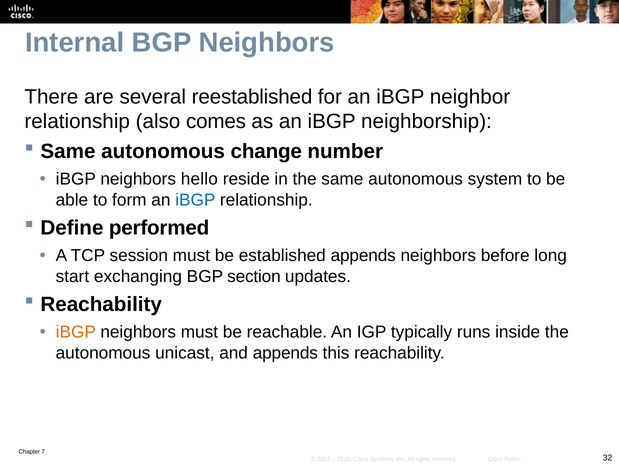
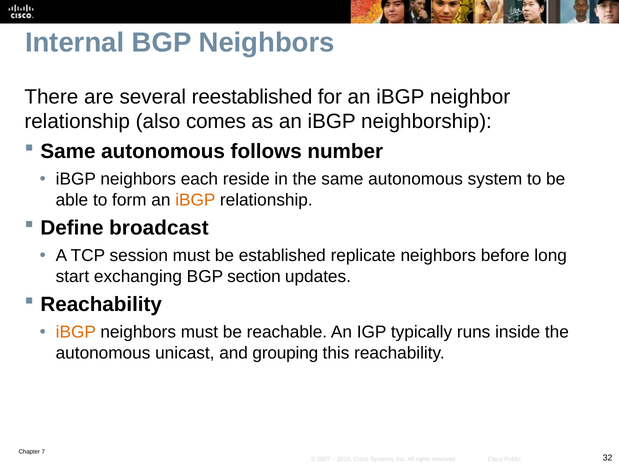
change: change -> follows
hello: hello -> each
iBGP at (195, 200) colour: blue -> orange
performed: performed -> broadcast
established appends: appends -> replicate
and appends: appends -> grouping
